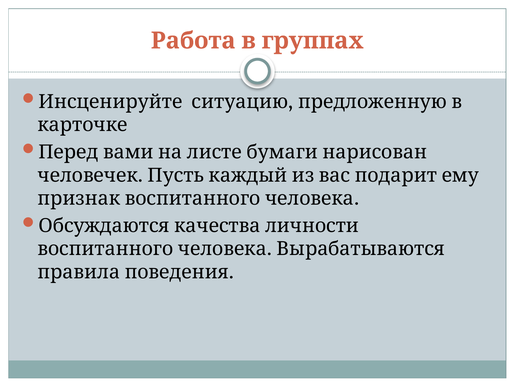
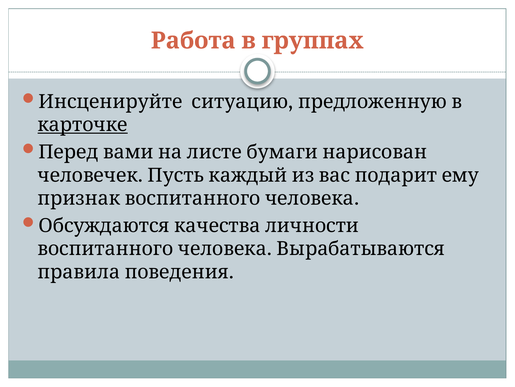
карточке underline: none -> present
